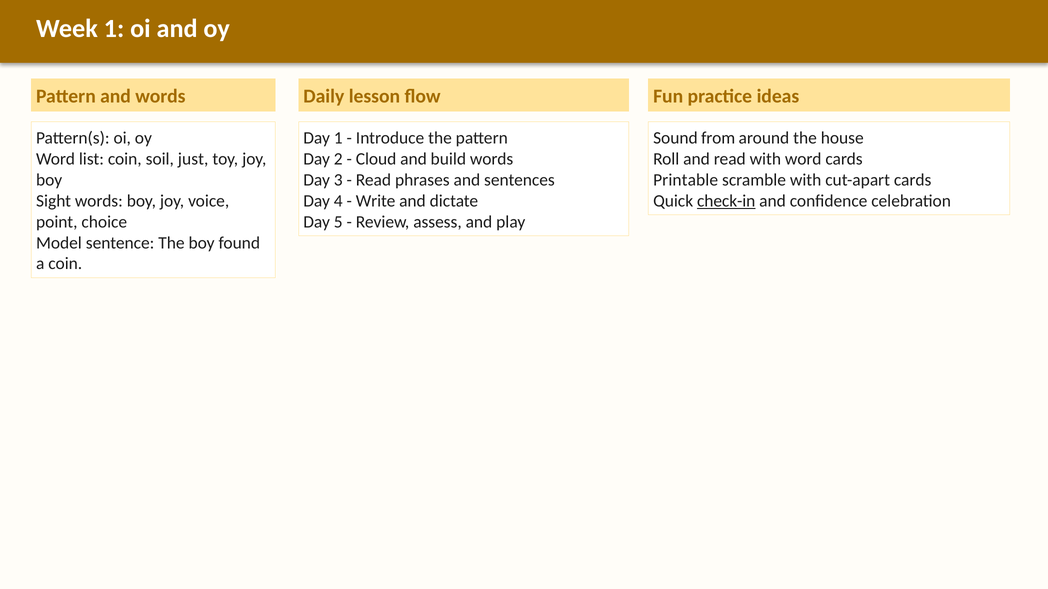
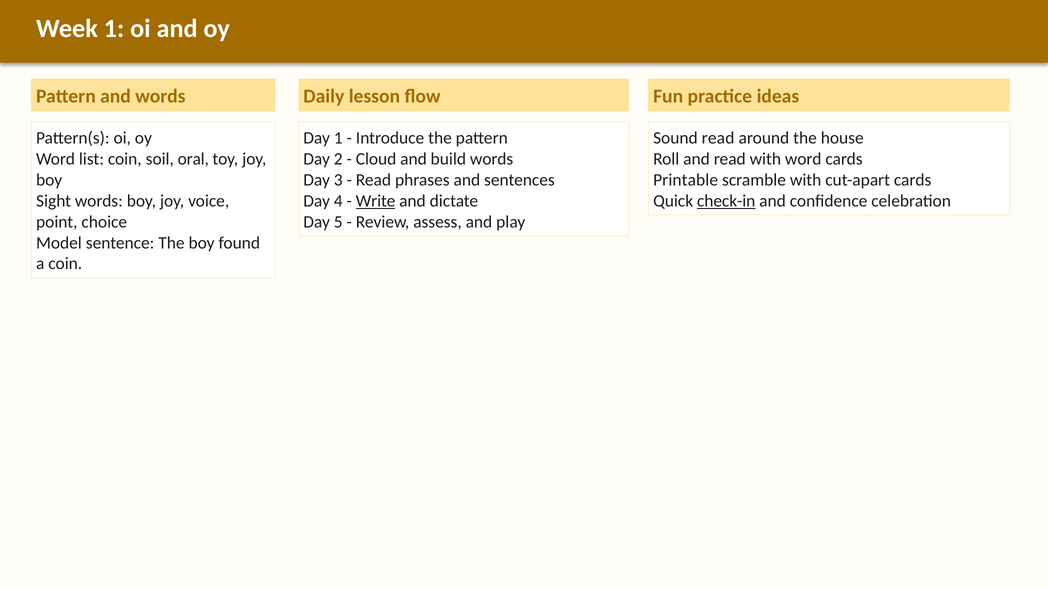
Sound from: from -> read
just: just -> oral
Write underline: none -> present
